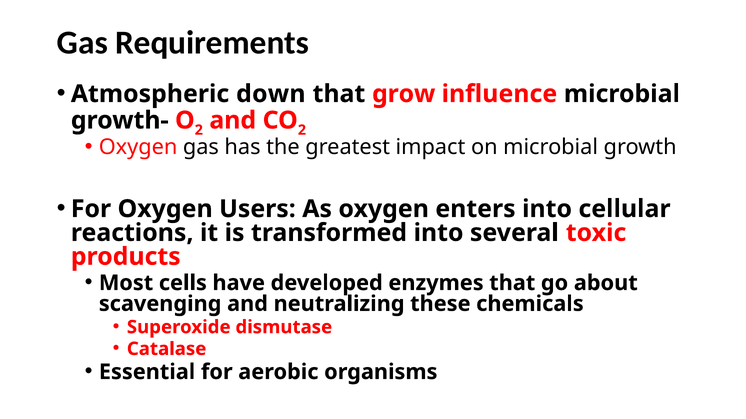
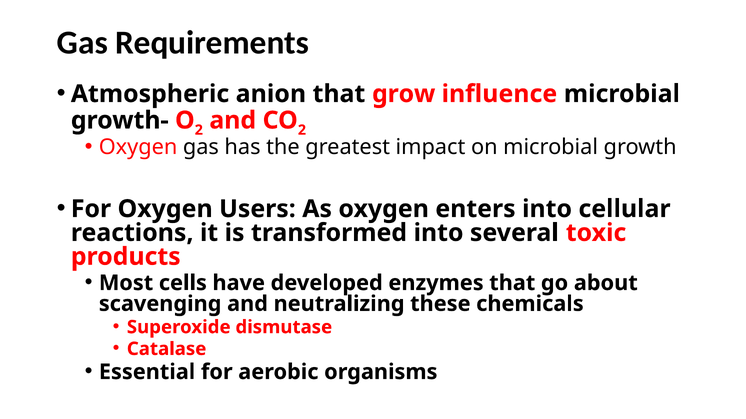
down: down -> anion
